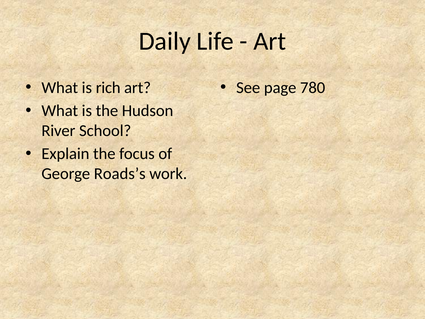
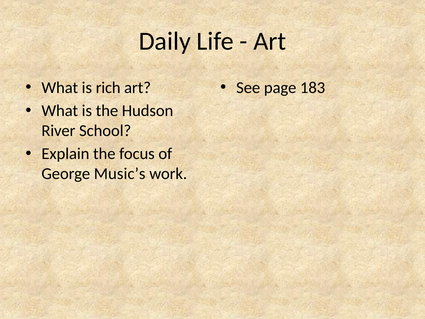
780: 780 -> 183
Roads’s: Roads’s -> Music’s
